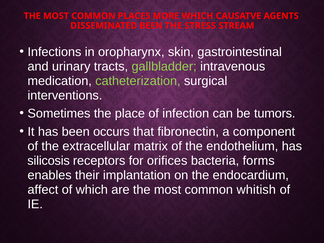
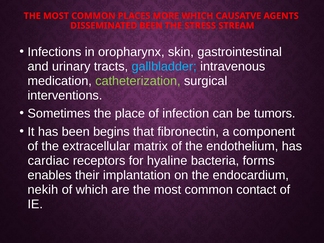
gallbladder colour: light green -> light blue
occurs: occurs -> begins
silicosis: silicosis -> cardiac
orifices: orifices -> hyaline
affect: affect -> nekih
whitish: whitish -> contact
